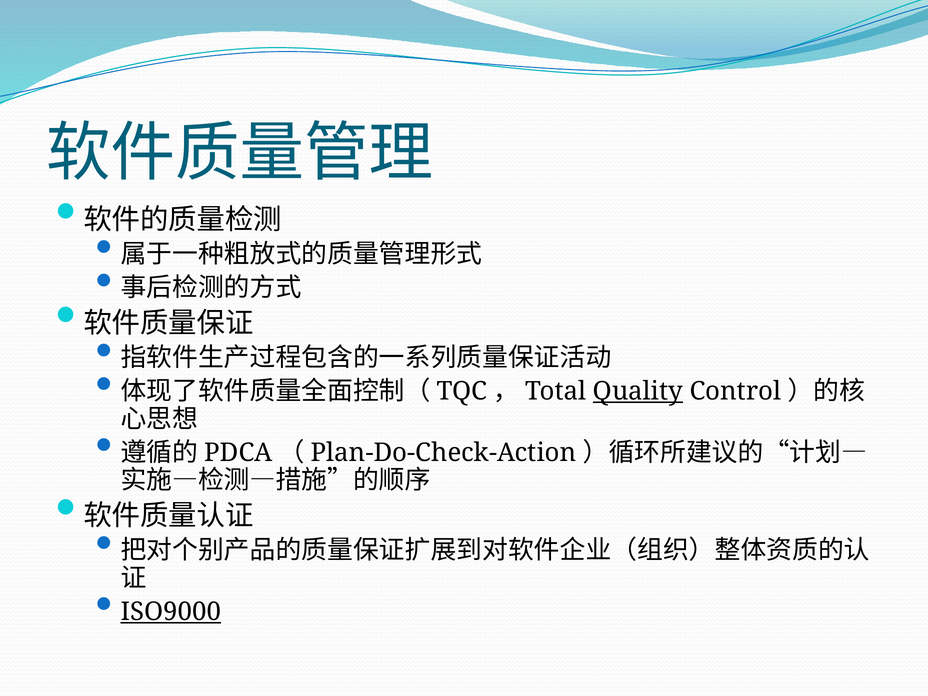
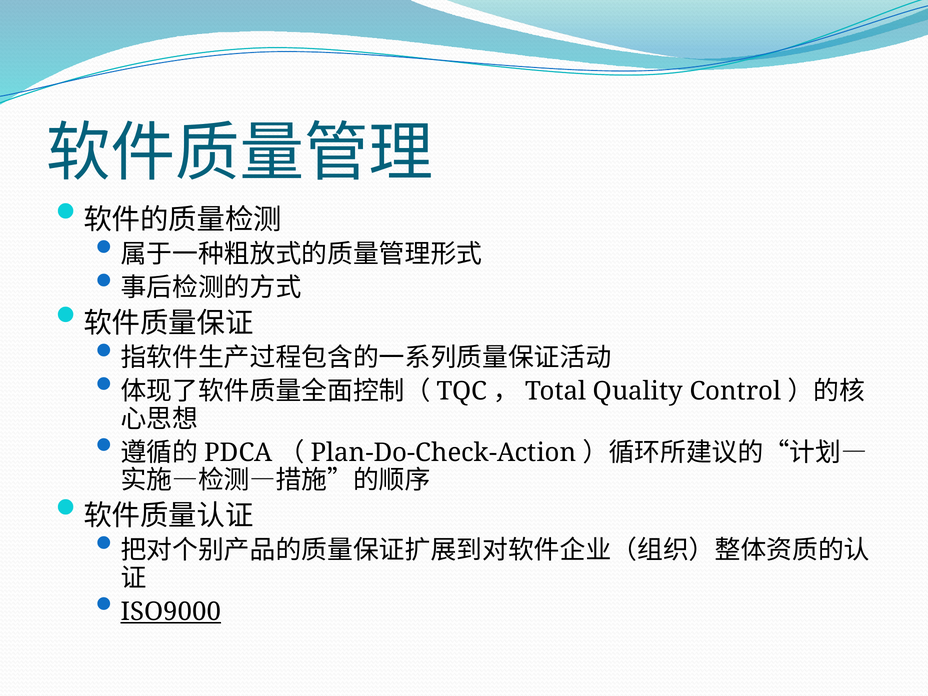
Quality underline: present -> none
